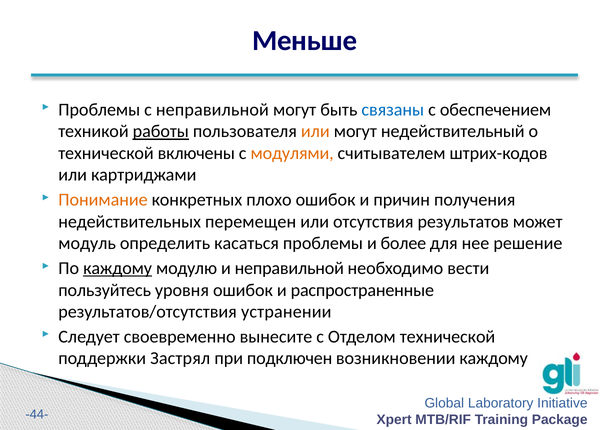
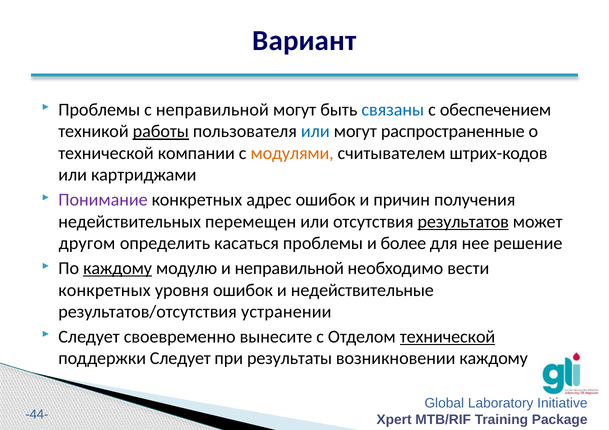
Меньше: Меньше -> Вариант
или at (315, 131) colour: orange -> blue
недействительный: недействительный -> распространенные
включены: включены -> компании
Понимание colour: orange -> purple
плохо: плохо -> адрес
результатов underline: none -> present
модуль: модуль -> другом
пользуйтесь at (105, 290): пользуйтесь -> конкретных
распространенные: распространенные -> недействительные
технической at (448, 337) underline: none -> present
поддержки Застрял: Застрял -> Следует
подключен: подключен -> результаты
